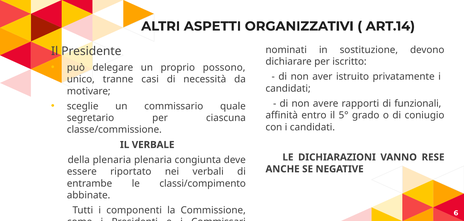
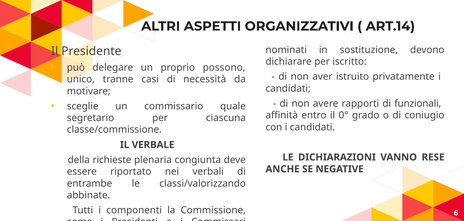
5°: 5° -> 0°
della plenaria: plenaria -> richieste
classi/compimento: classi/compimento -> classi/valorizzando
